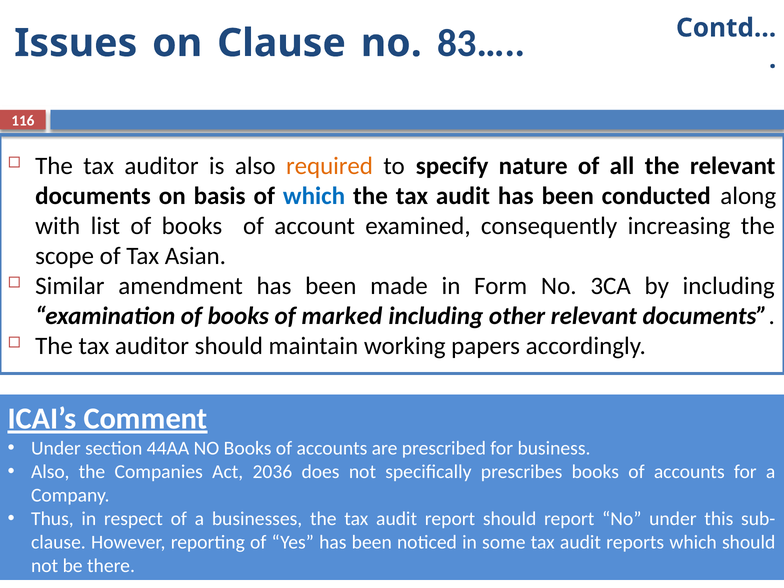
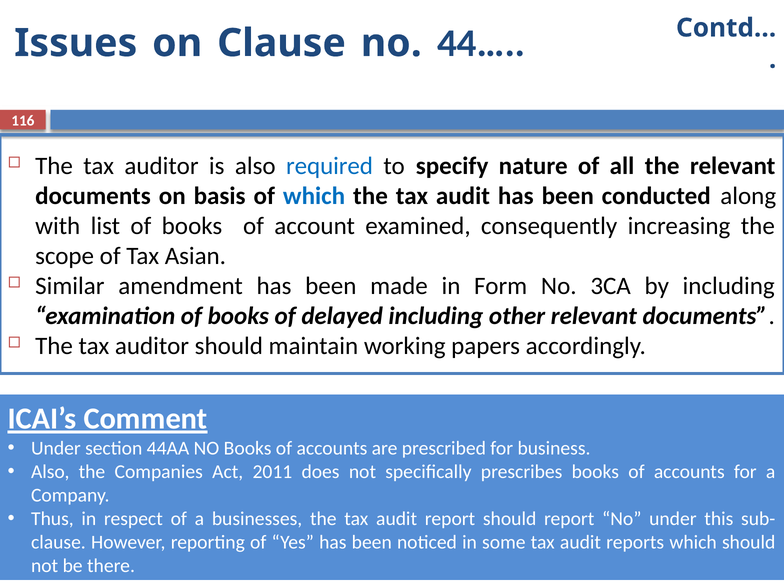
83…: 83… -> 44…
required colour: orange -> blue
marked: marked -> delayed
2036: 2036 -> 2011
